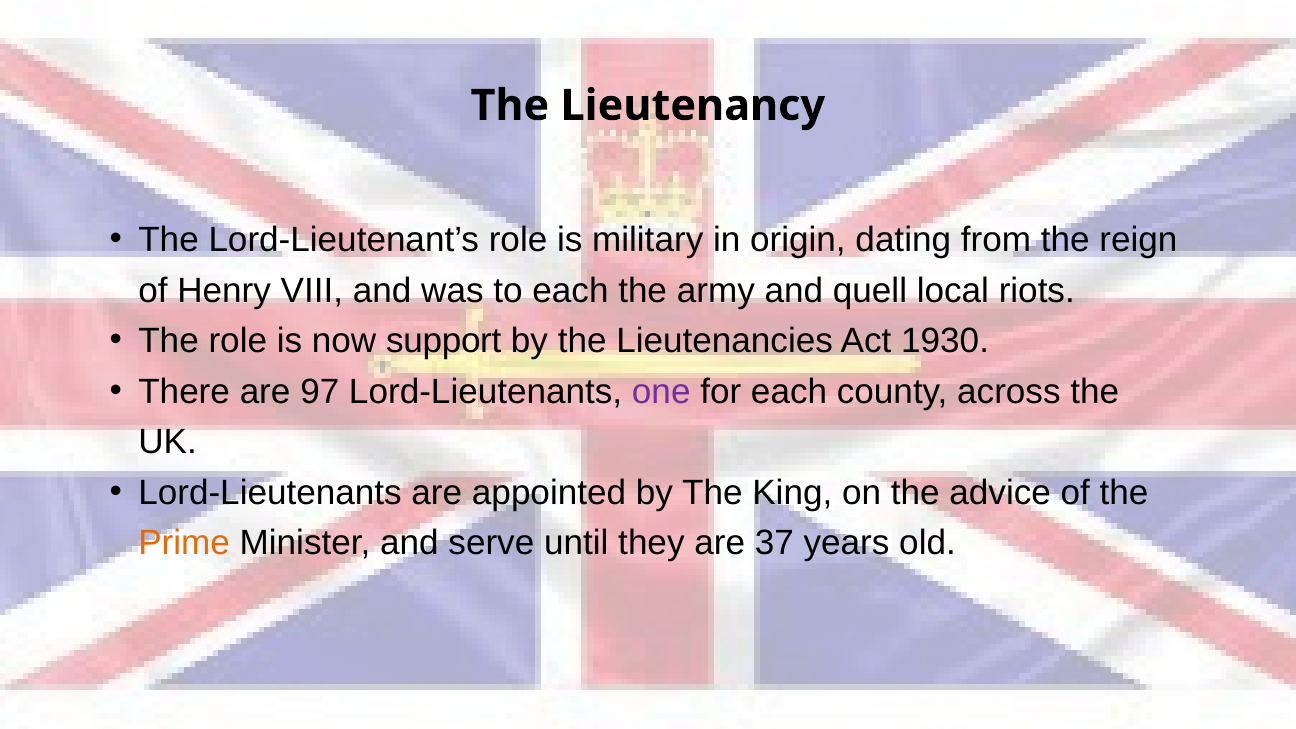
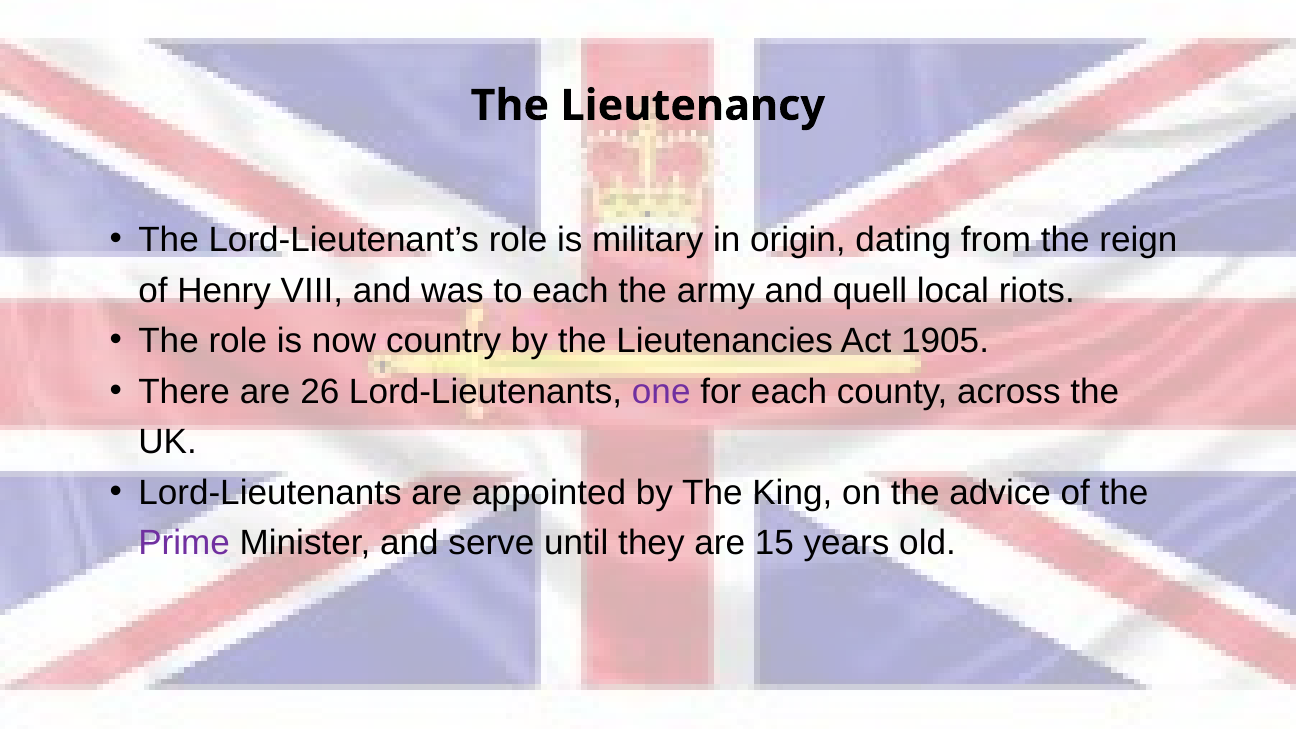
support: support -> country
1930: 1930 -> 1905
97: 97 -> 26
Prime colour: orange -> purple
37: 37 -> 15
